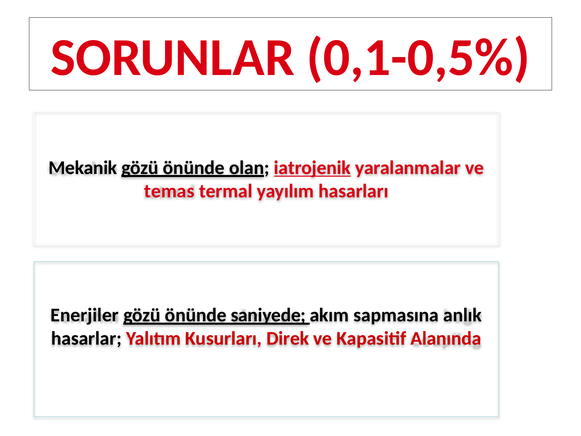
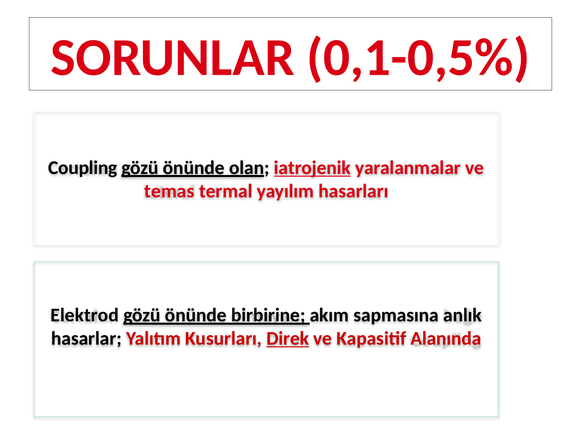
Mekanik: Mekanik -> Coupling
Enerjiler: Enerjiler -> Elektrod
saniyede: saniyede -> birbirine
Direk underline: none -> present
